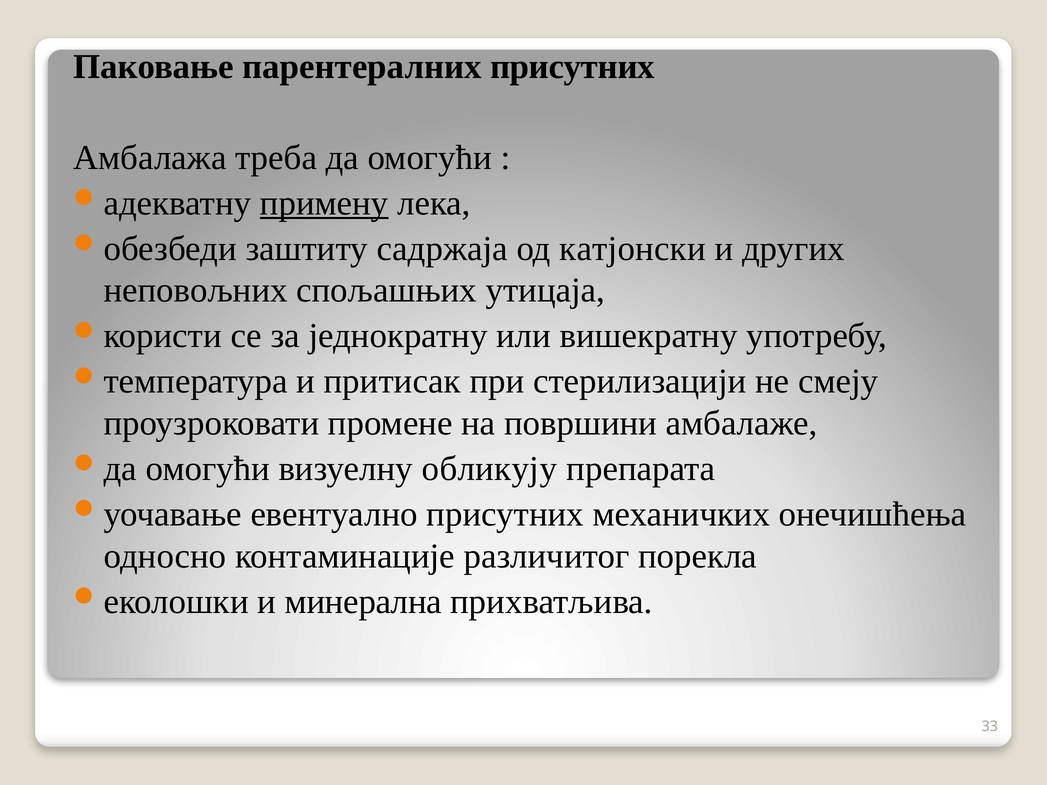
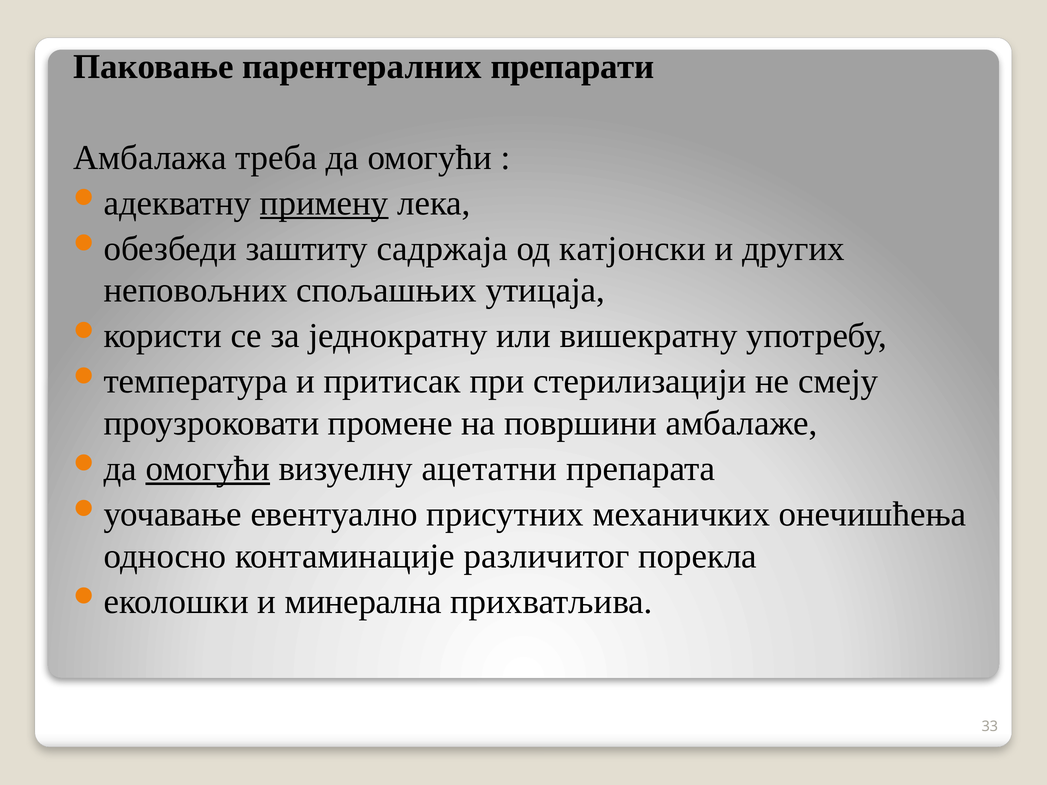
парентералних присутних: присутних -> препарати
омогући at (208, 469) underline: none -> present
обликују: обликују -> ацетатни
